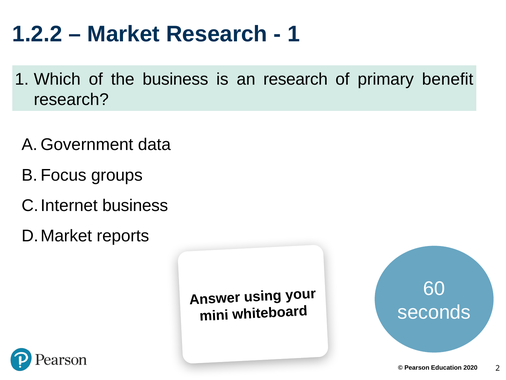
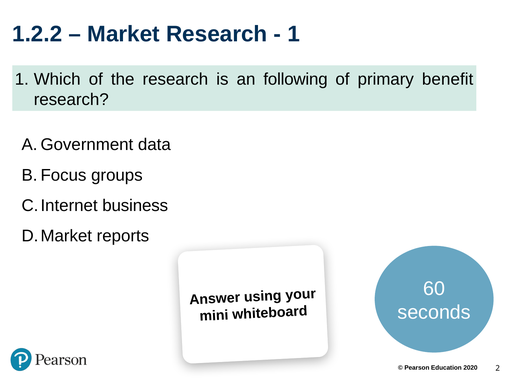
the business: business -> research
an research: research -> following
